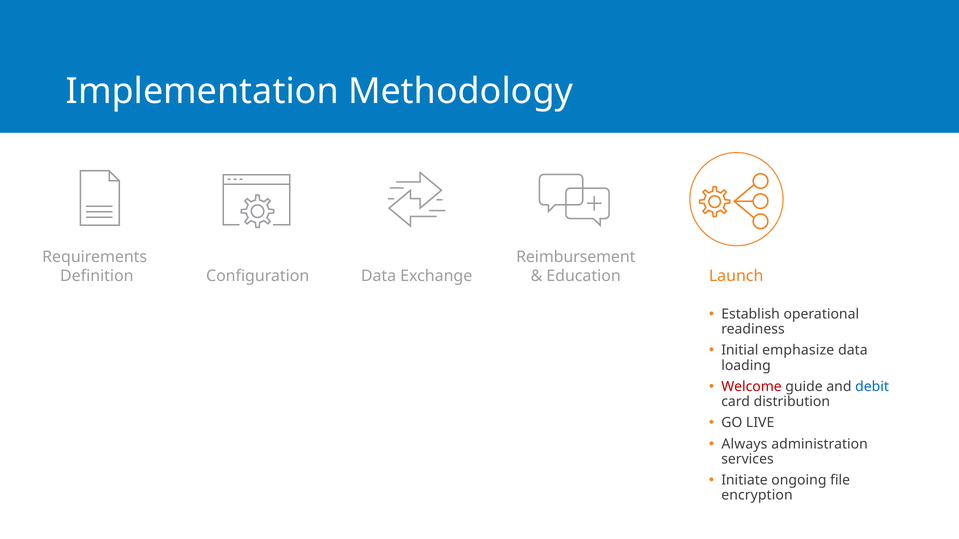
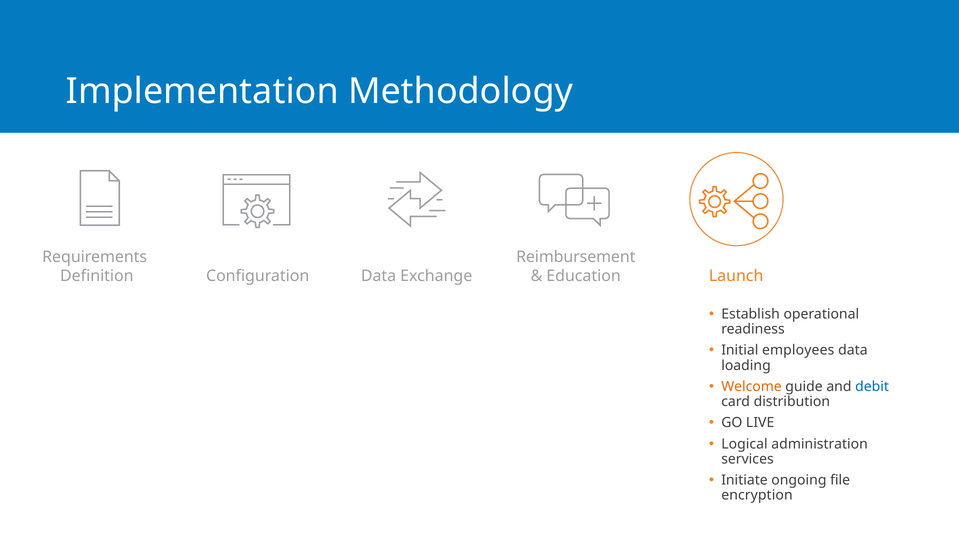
emphasize: emphasize -> employees
Welcome colour: red -> orange
Always: Always -> Logical
